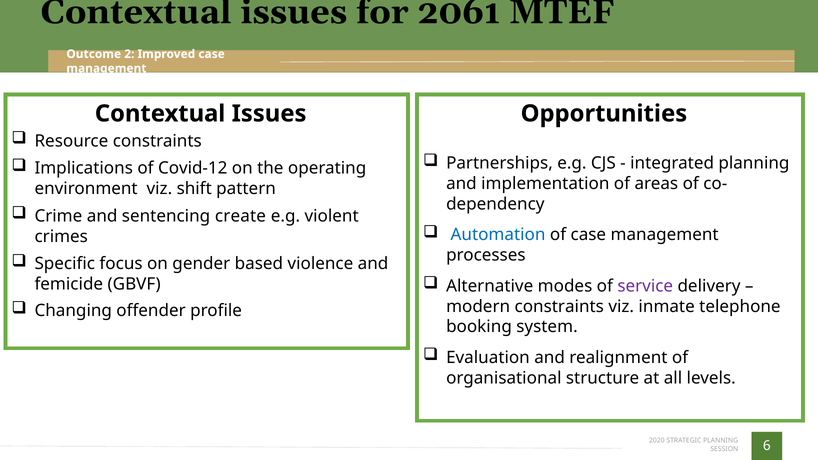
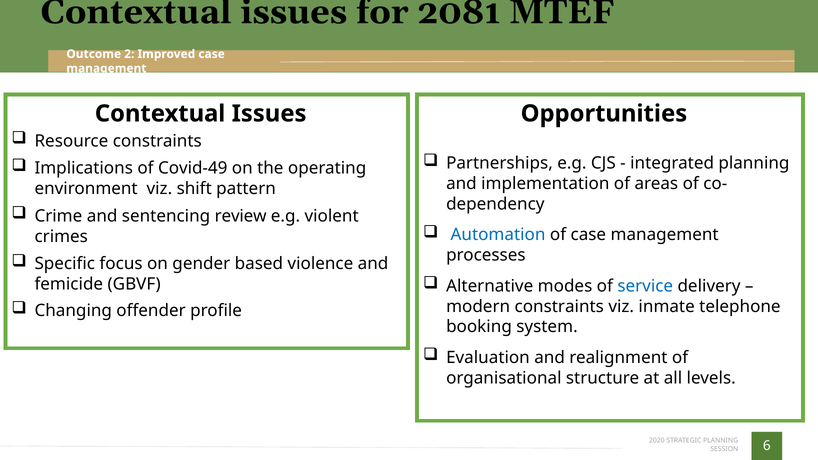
2061: 2061 -> 2081
Covid-12: Covid-12 -> Covid-49
create: create -> review
service colour: purple -> blue
